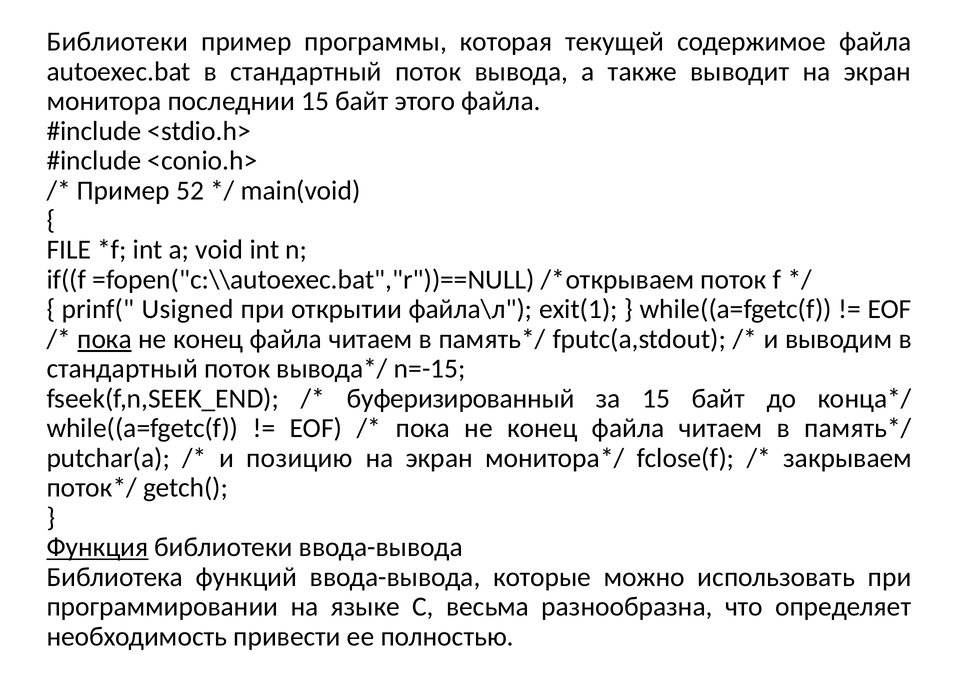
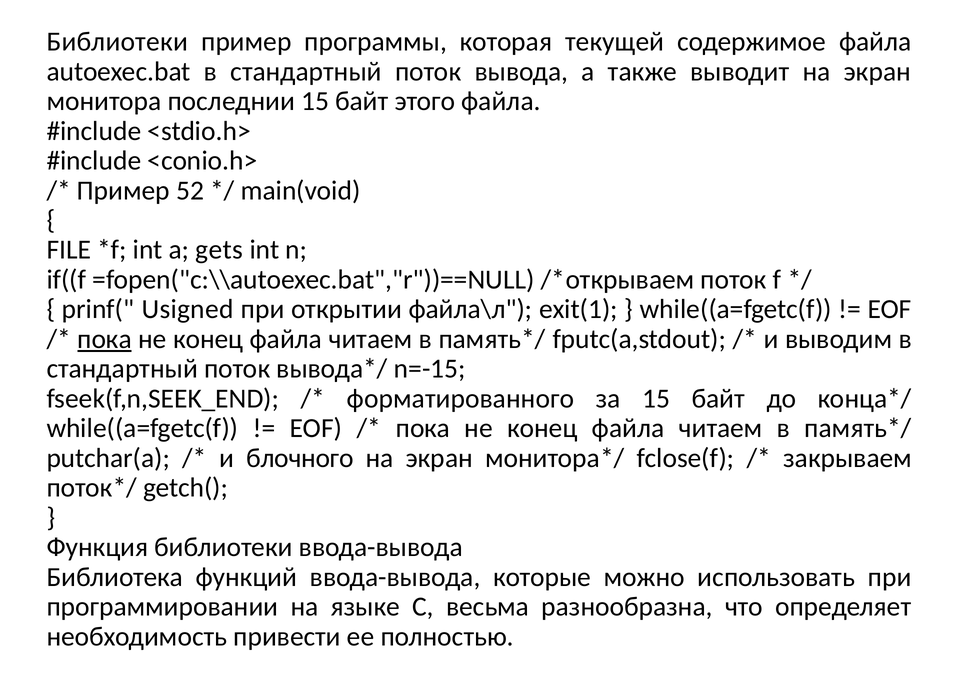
void: void -> gets
буферизированный: буферизированный -> форматированного
позицию: позицию -> блочного
Функция underline: present -> none
